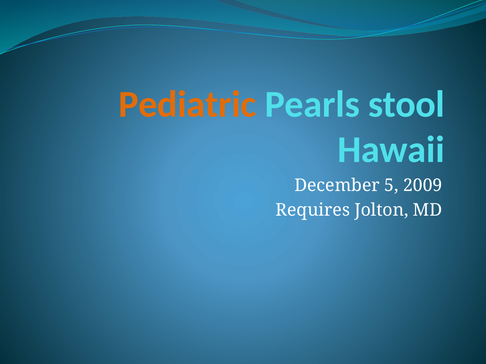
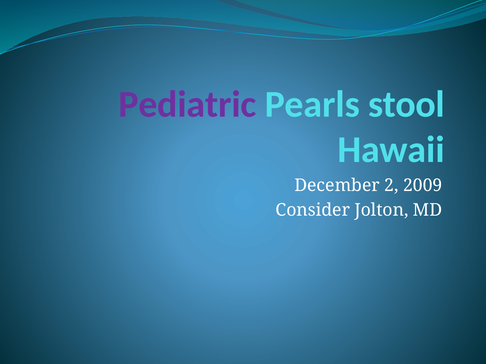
Pediatric colour: orange -> purple
5: 5 -> 2
Requires: Requires -> Consider
